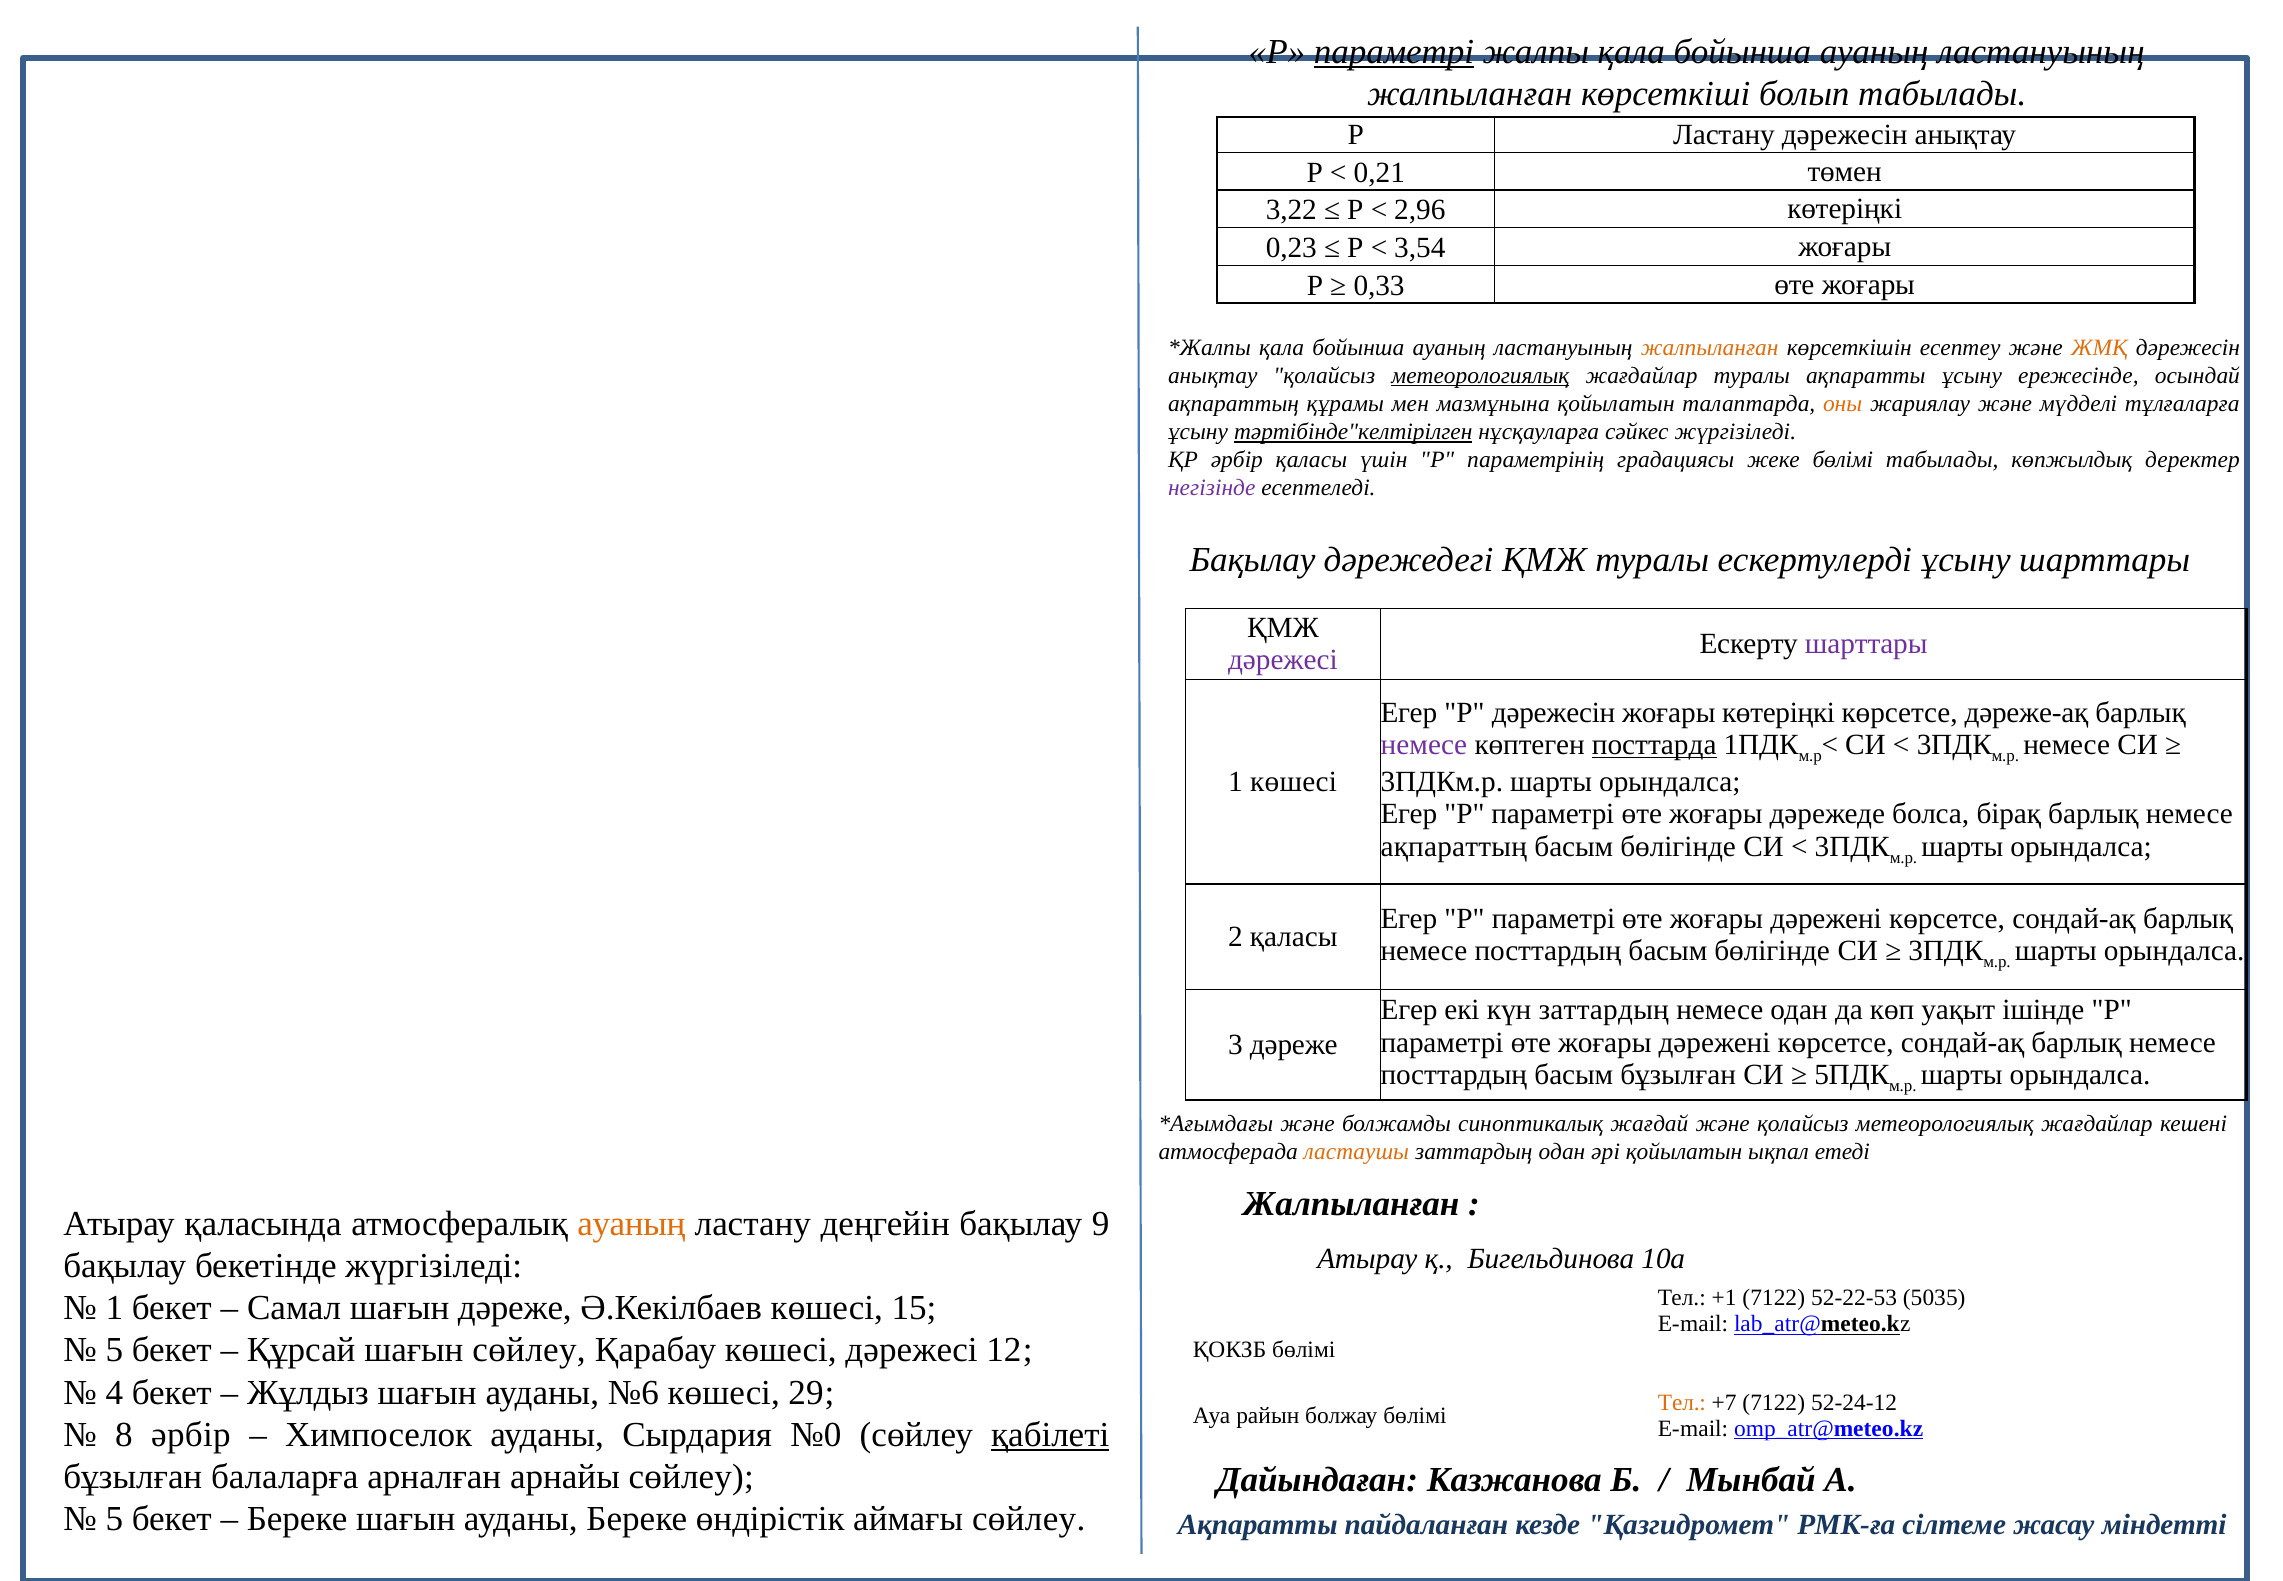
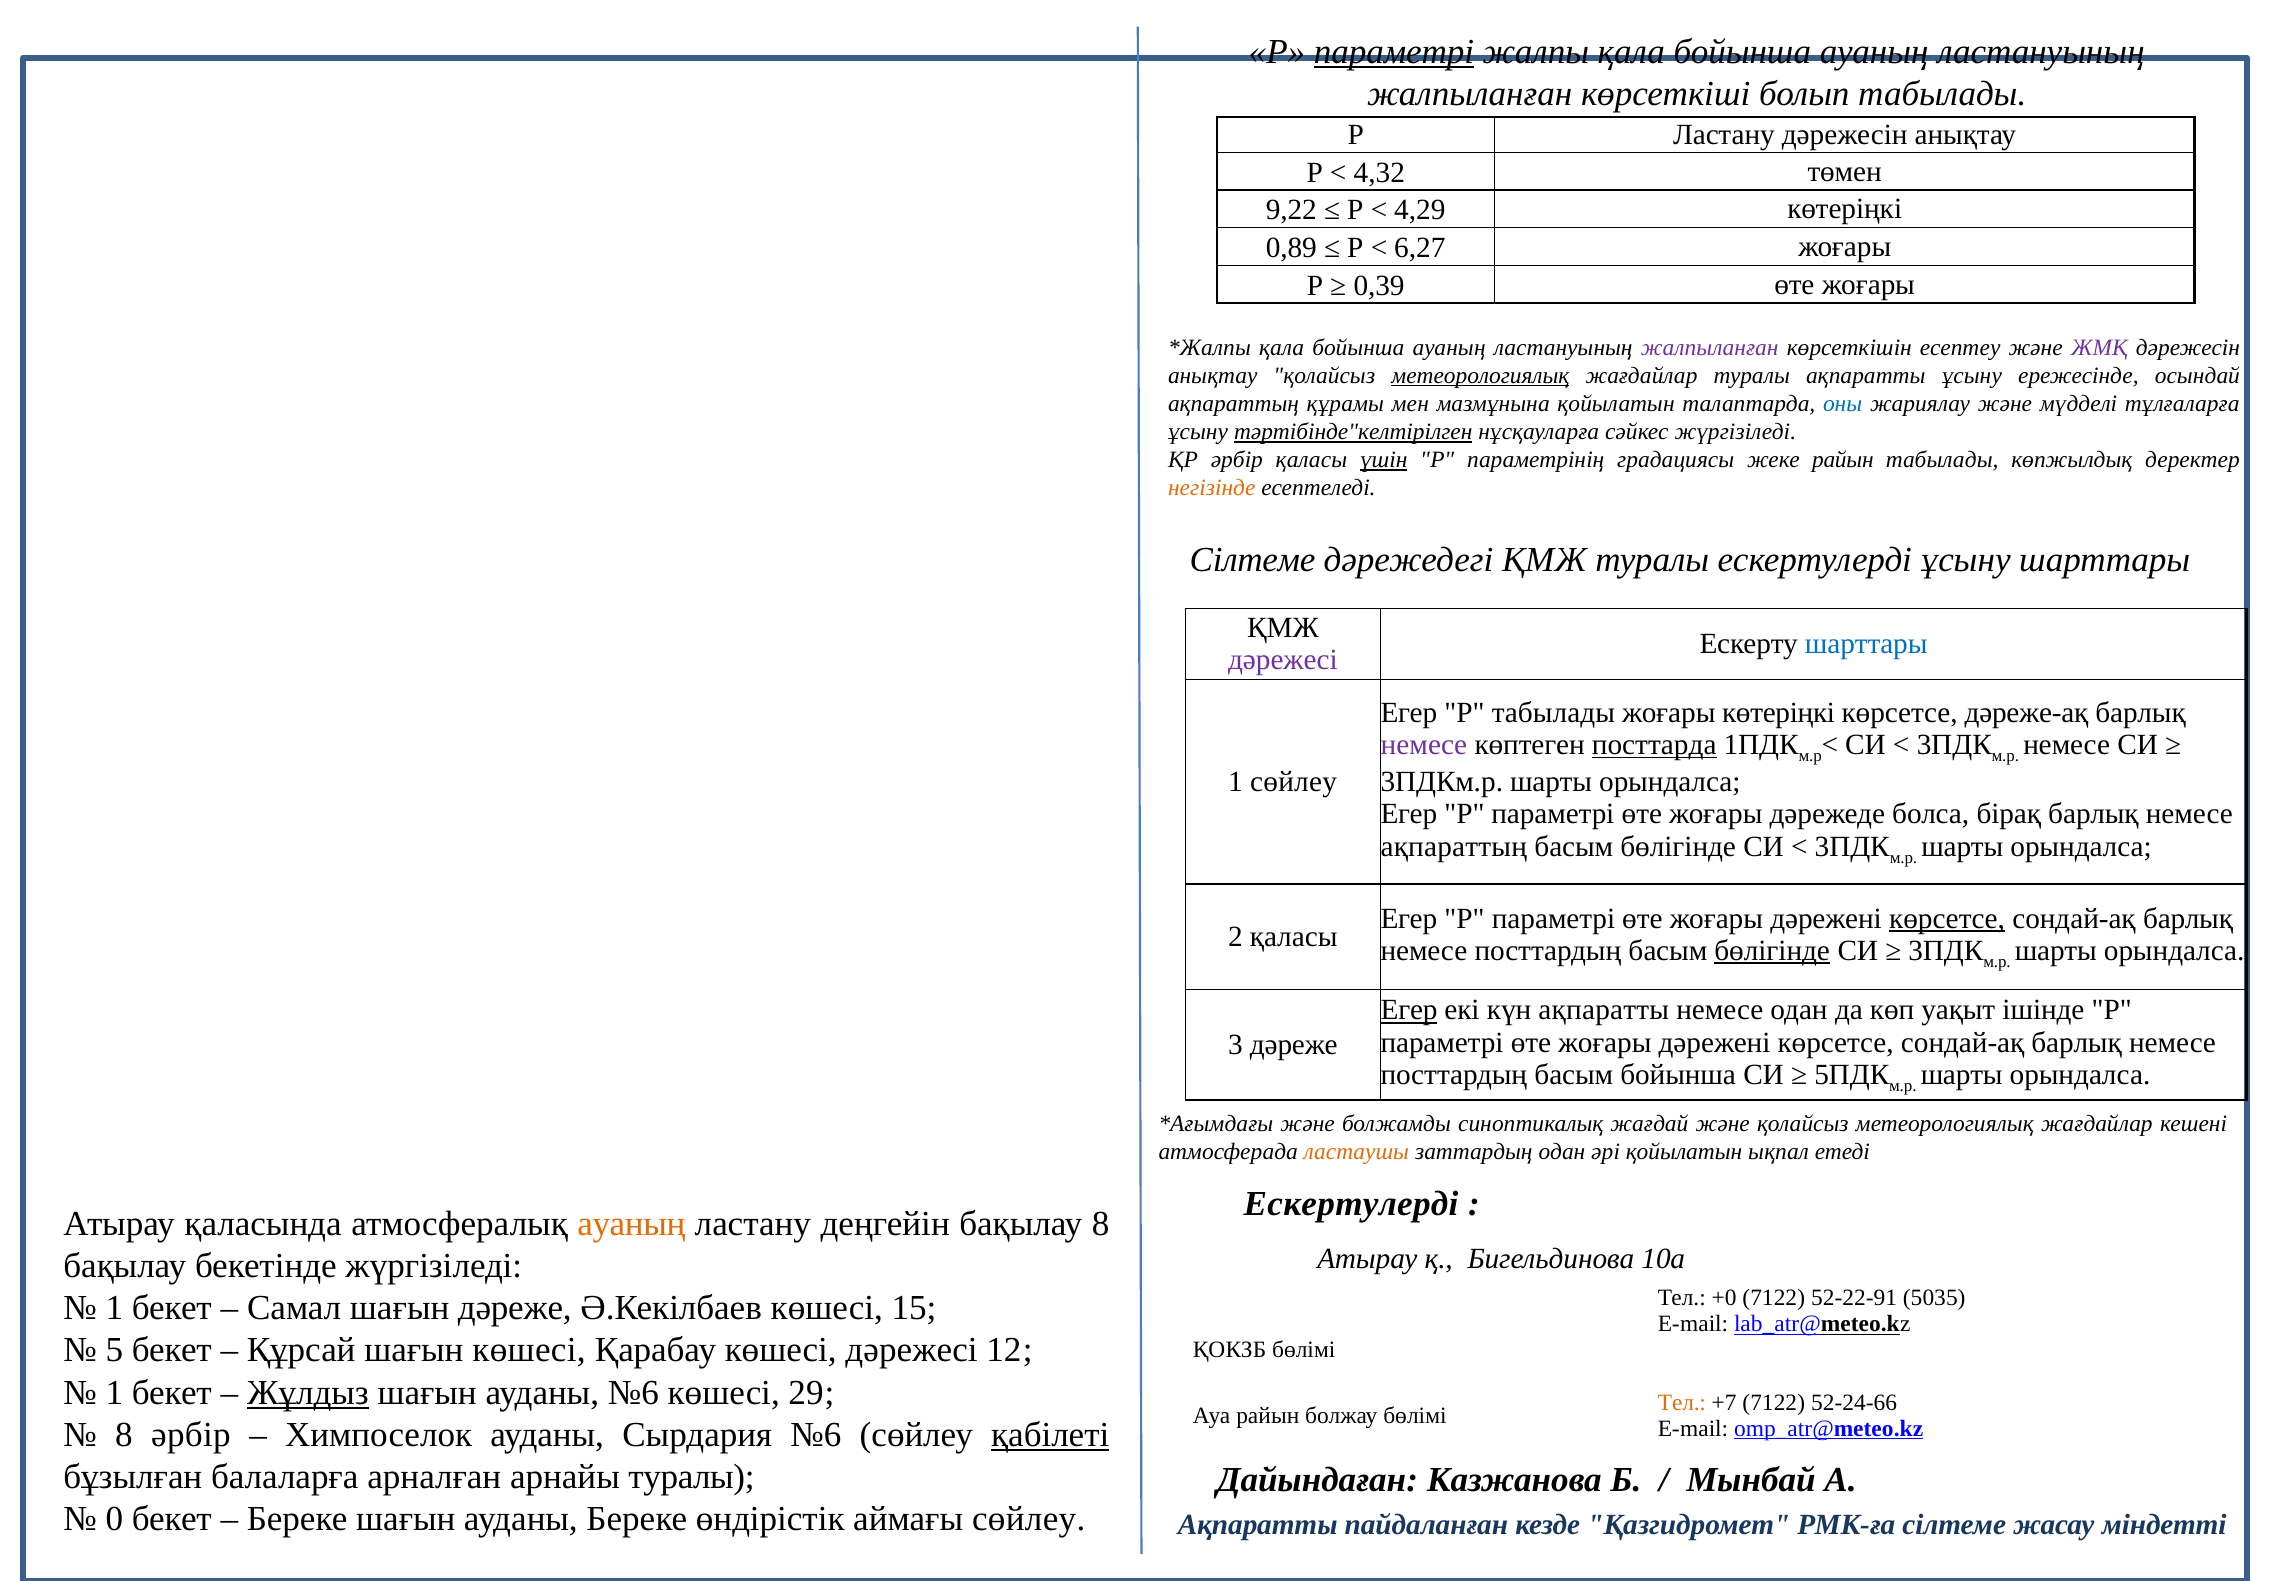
0,21: 0,21 -> 4,32
3,22: 3,22 -> 9,22
2,96: 2,96 -> 4,29
0,23: 0,23 -> 0,89
3,54: 3,54 -> 6,27
0,33: 0,33 -> 0,39
жалпыланған at (1710, 348) colour: orange -> purple
ЖМҚ colour: orange -> purple
оны colour: orange -> blue
үшін underline: none -> present
жеке бөлімі: бөлімі -> райын
негізінде colour: purple -> orange
Бақылау at (1252, 559): Бақылау -> Сілтеме
шарттары at (1866, 644) colour: purple -> blue
Р дәрежесін: дәрежесін -> табылады
1 көшесі: көшесі -> сөйлеу
көрсетсе at (1947, 918) underline: none -> present
бөлігінде at (1772, 950) underline: none -> present
Егер at (1409, 1010) underline: none -> present
күн заттардың: заттардың -> ақпаратты
басым бұзылған: бұзылған -> бойынша
Жалпыланған at (1351, 1203): Жалпыланған -> Ескертулерді
бақылау 9: 9 -> 8
+1: +1 -> +0
52-22-53: 52-22-53 -> 52-22-91
шағын сөйлеу: сөйлеу -> көшесі
4 at (114, 1392): 4 -> 1
Жұлдыз underline: none -> present
52-24-12: 52-24-12 -> 52-24-66
Сырдария №0: №0 -> №6
арнайы сөйлеу: сөйлеу -> туралы
5 at (114, 1519): 5 -> 0
